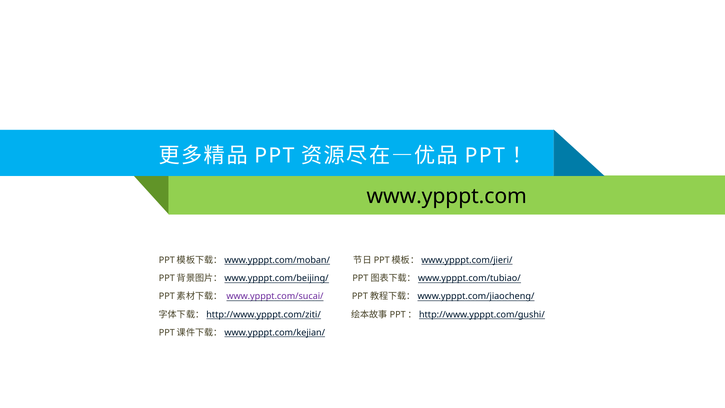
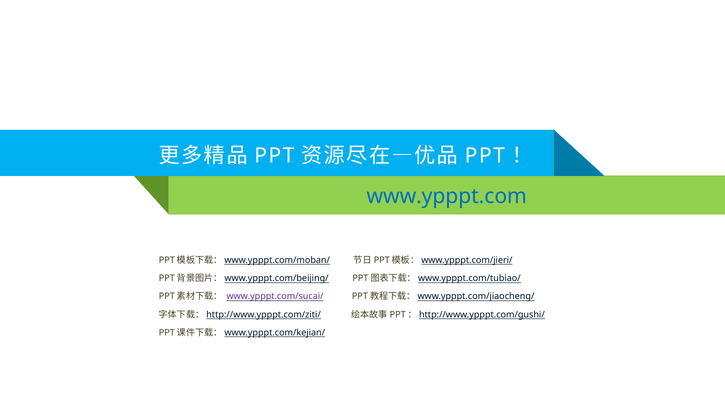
www.ypppt.com colour: black -> blue
